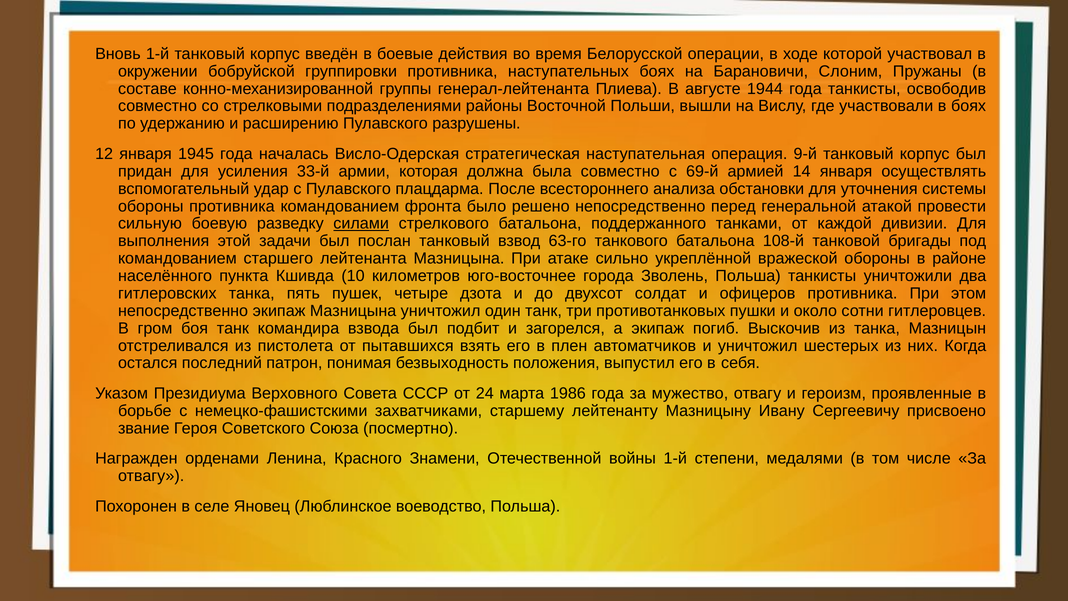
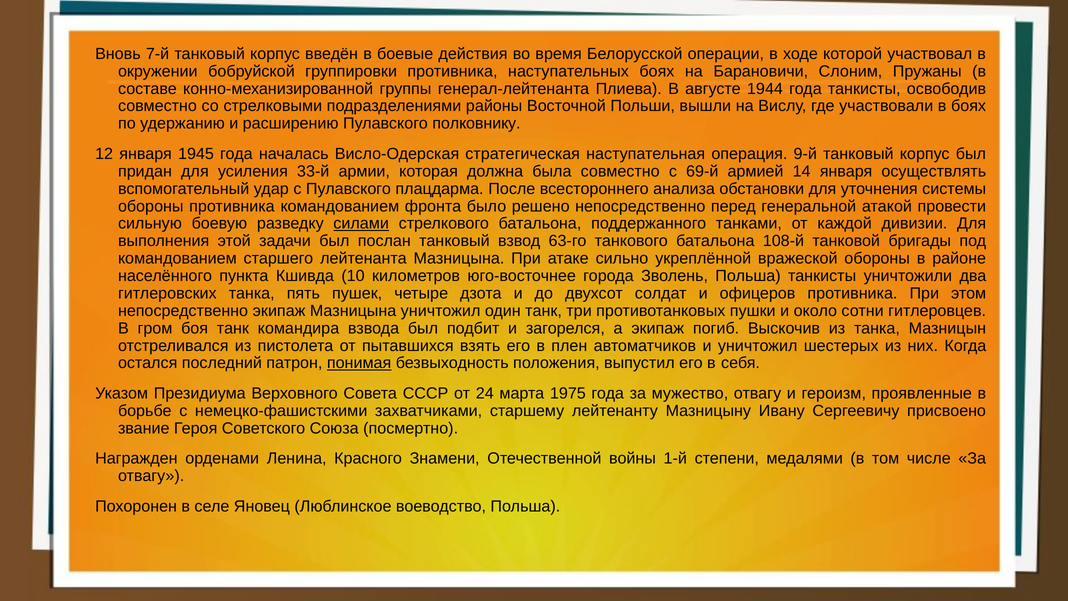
Вновь 1-й: 1-й -> 7-й
разрушены: разрушены -> полковнику
понимая underline: none -> present
1986: 1986 -> 1975
